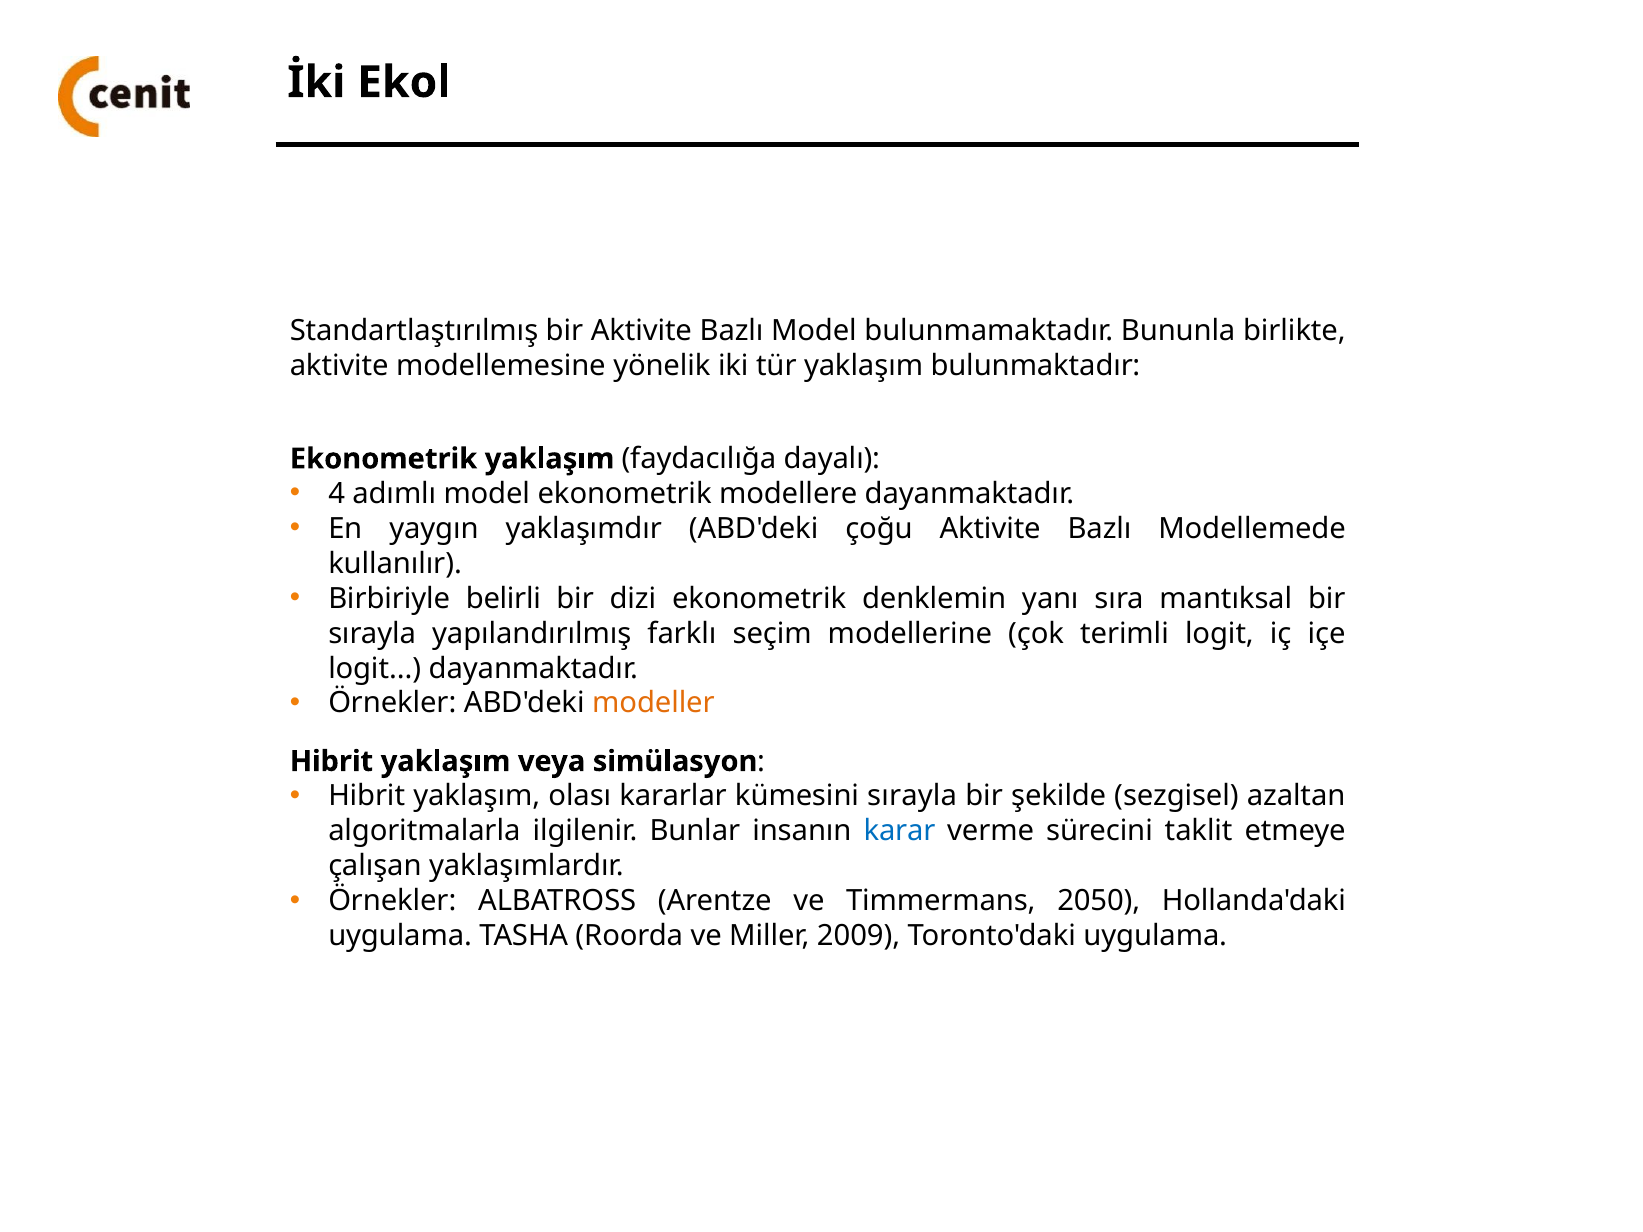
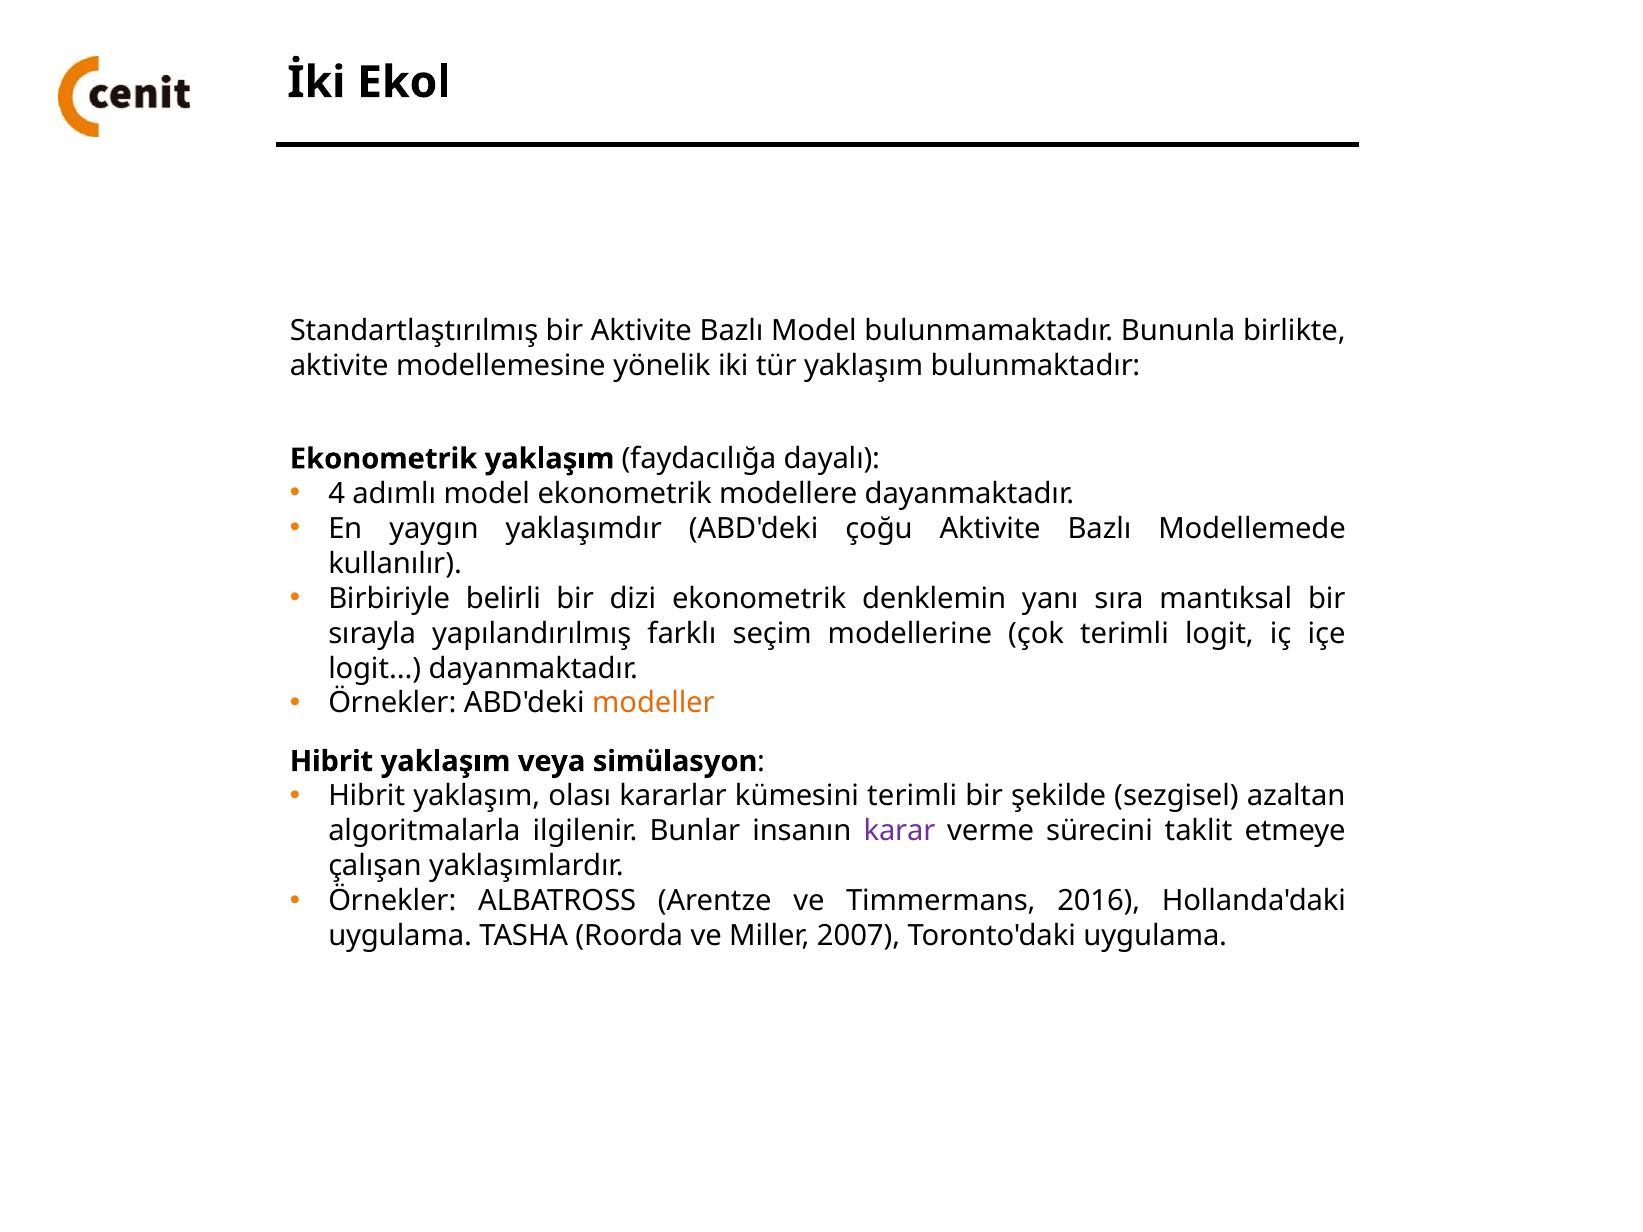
kümesini sırayla: sırayla -> terimli
karar colour: blue -> purple
2050: 2050 -> 2016
2009: 2009 -> 2007
